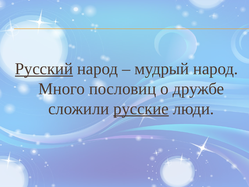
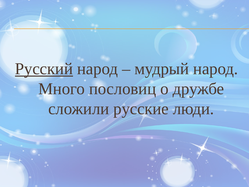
русские underline: present -> none
